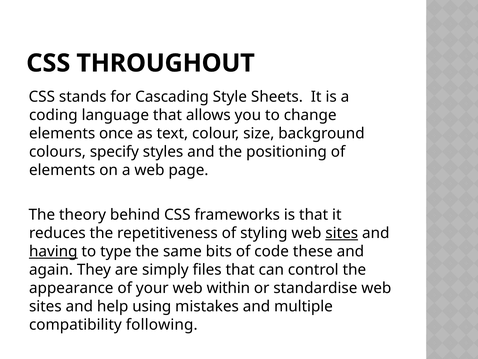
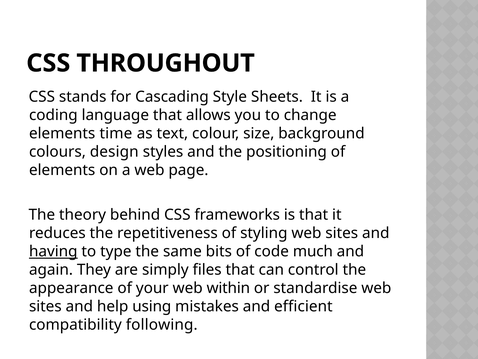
once: once -> time
specify: specify -> design
sites at (342, 233) underline: present -> none
these: these -> much
multiple: multiple -> efficient
